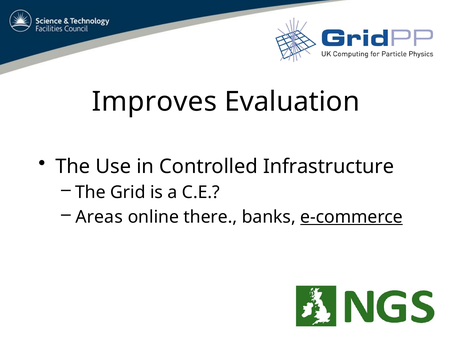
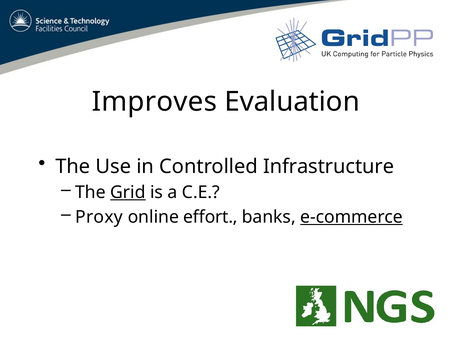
Grid underline: none -> present
Areas: Areas -> Proxy
there: there -> effort
